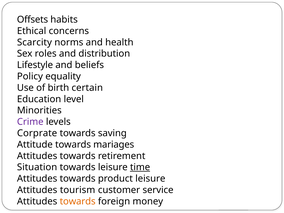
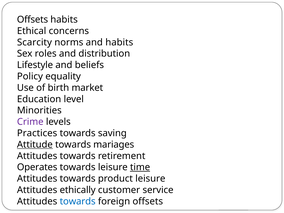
and health: health -> habits
certain: certain -> market
Corprate: Corprate -> Practices
Attitude underline: none -> present
Situation: Situation -> Operates
tourism: tourism -> ethically
towards at (78, 201) colour: orange -> blue
foreign money: money -> offsets
